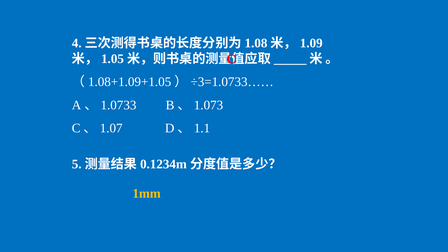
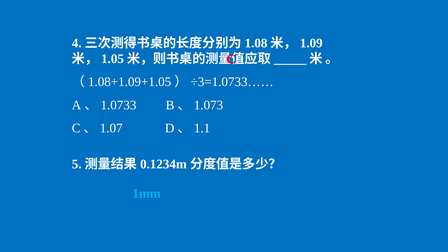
1mm colour: yellow -> light blue
